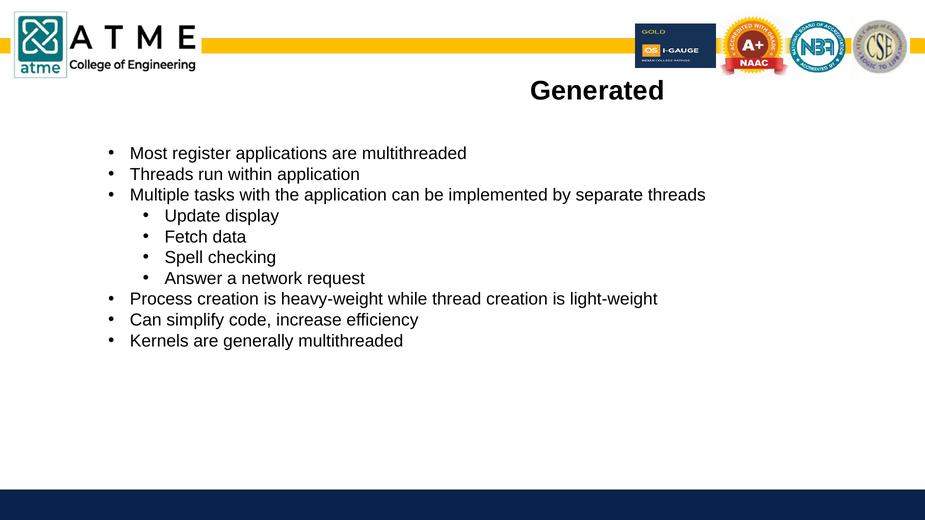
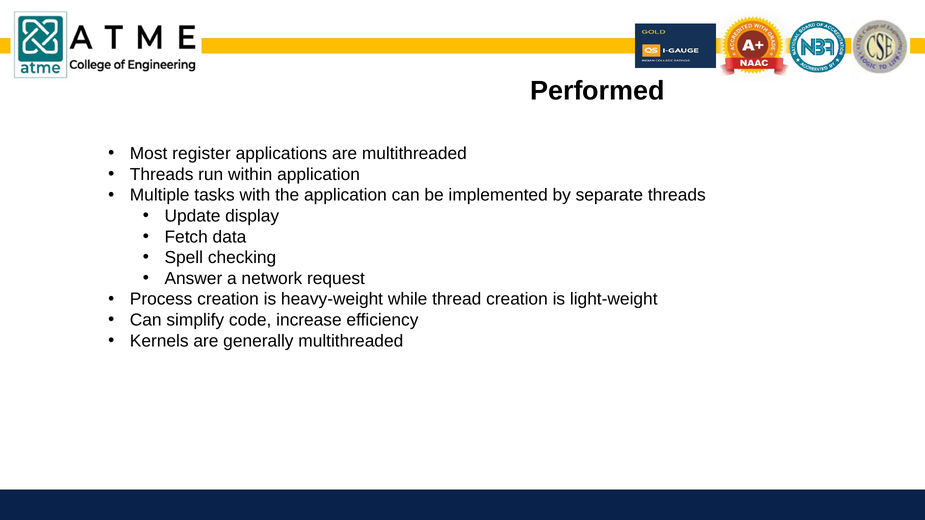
Generated: Generated -> Performed
